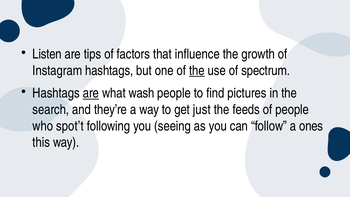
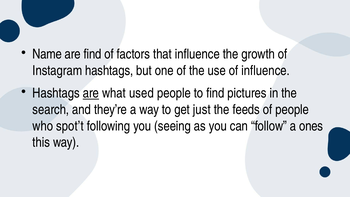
Listen: Listen -> Name
are tips: tips -> find
the at (197, 71) underline: present -> none
of spectrum: spectrum -> influence
wash: wash -> used
